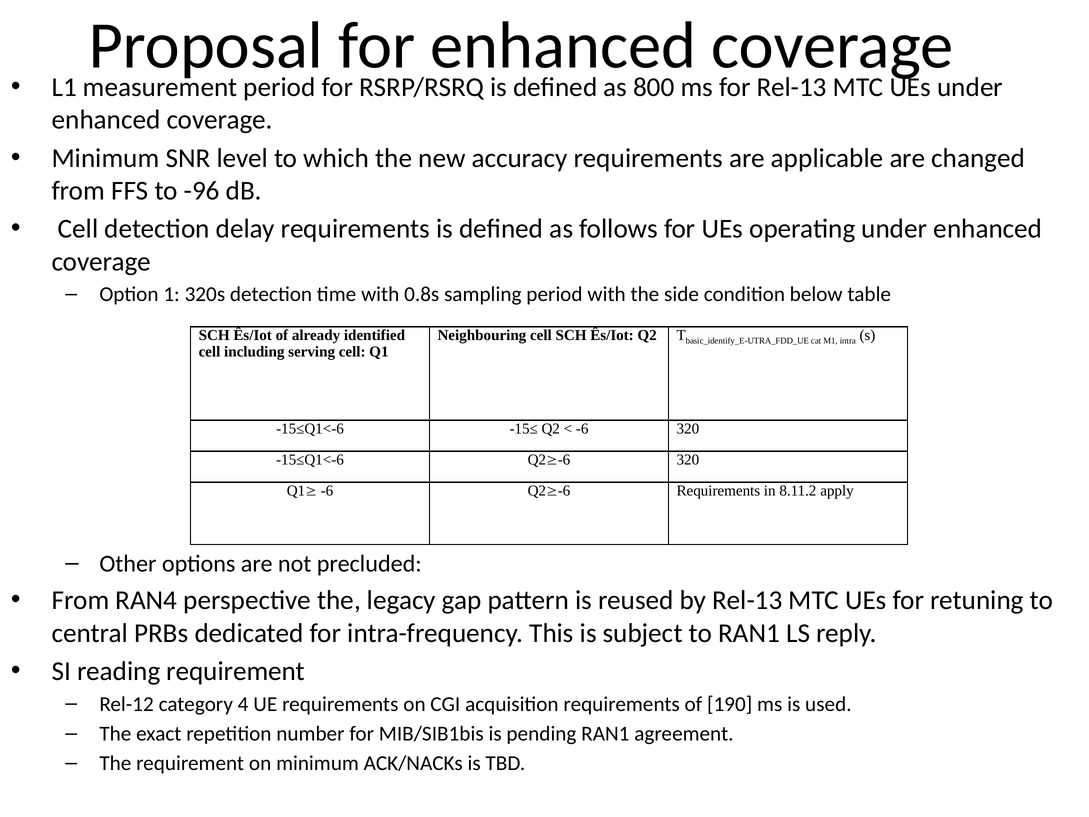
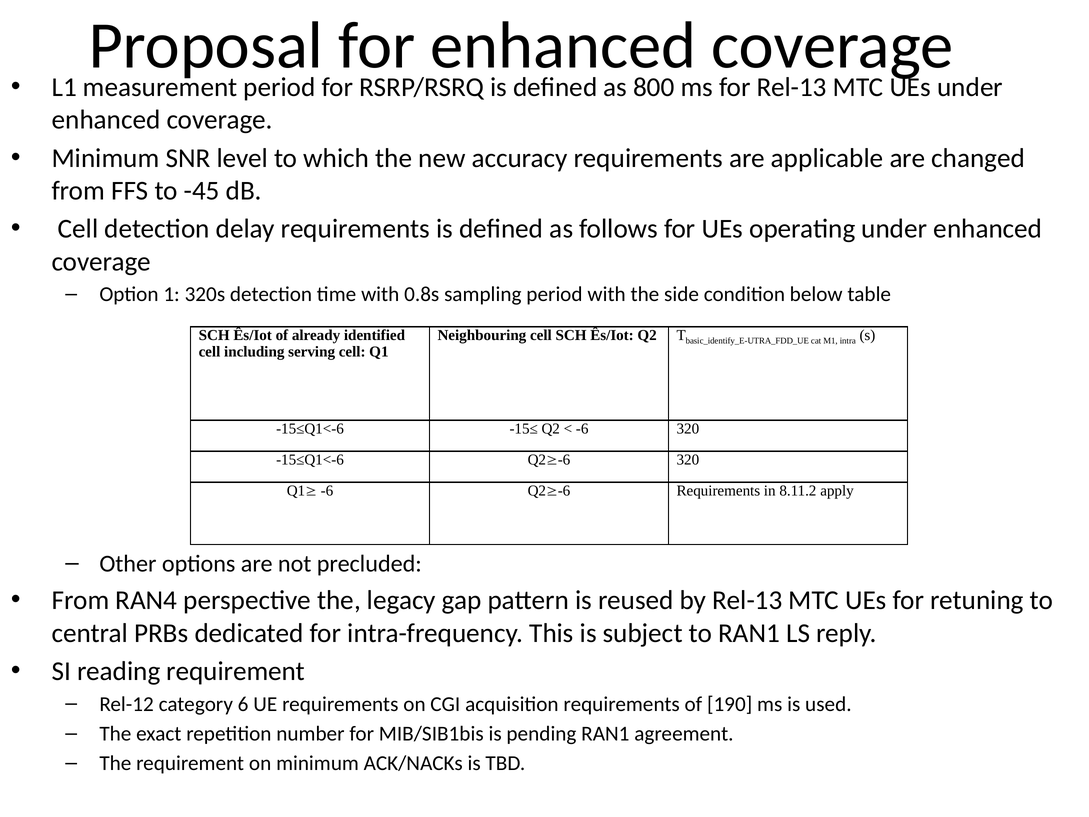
-96: -96 -> -45
4: 4 -> 6
